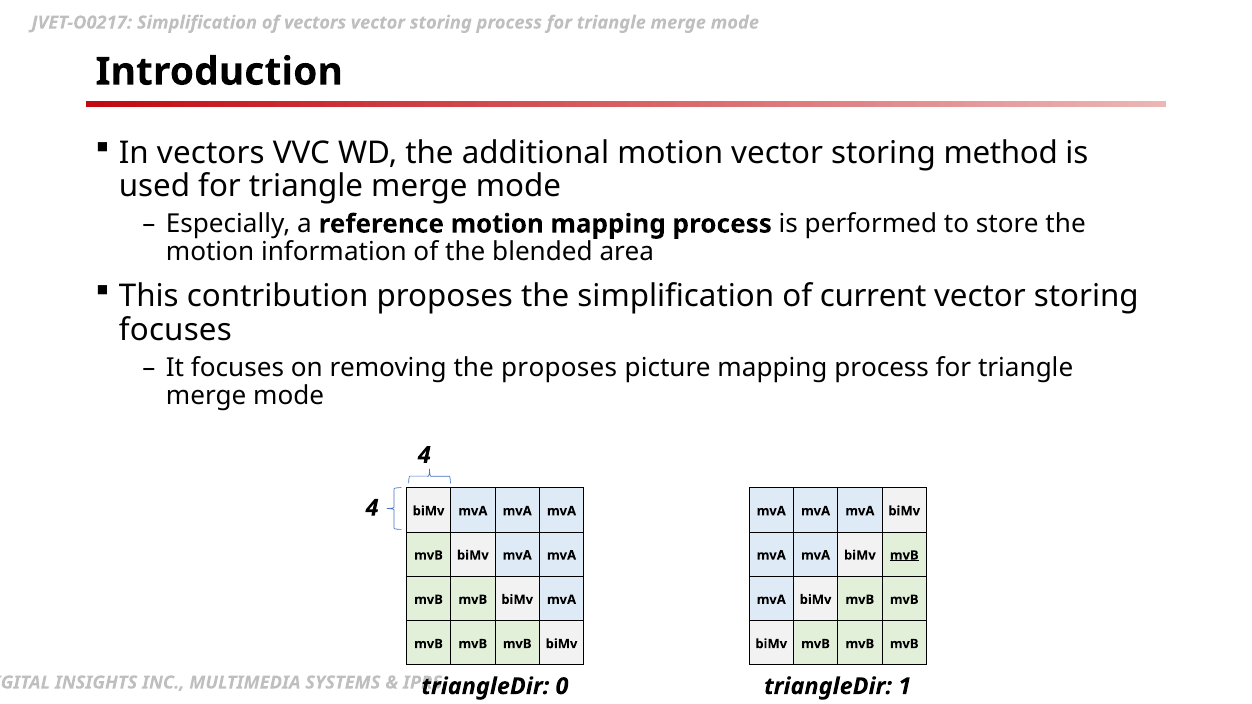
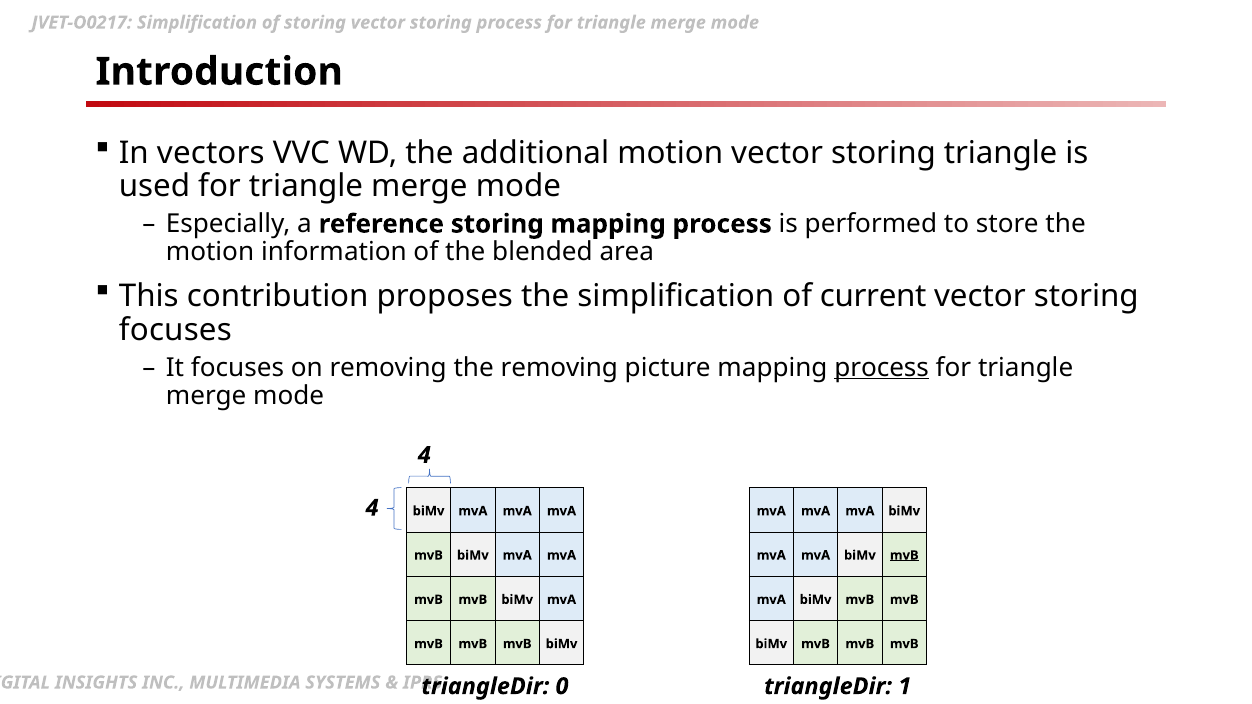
of vectors: vectors -> storing
storing method: method -> triangle
reference motion: motion -> storing
the proposes: proposes -> removing
process at (882, 368) underline: none -> present
